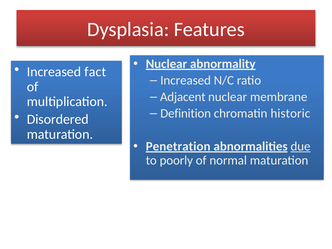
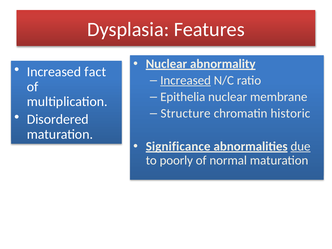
Increased at (186, 80) underline: none -> present
Adjacent: Adjacent -> Epithelia
Definition: Definition -> Structure
Penetration: Penetration -> Significance
